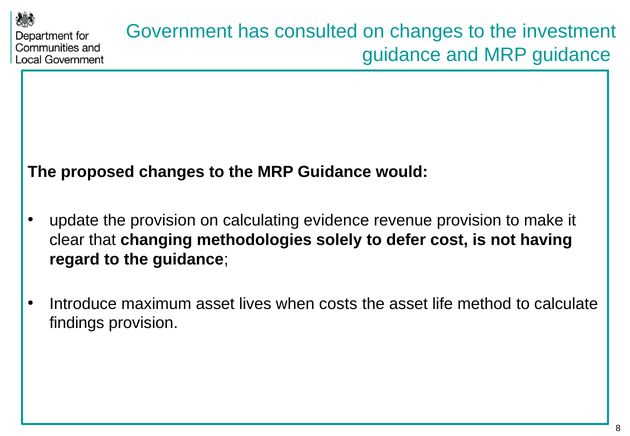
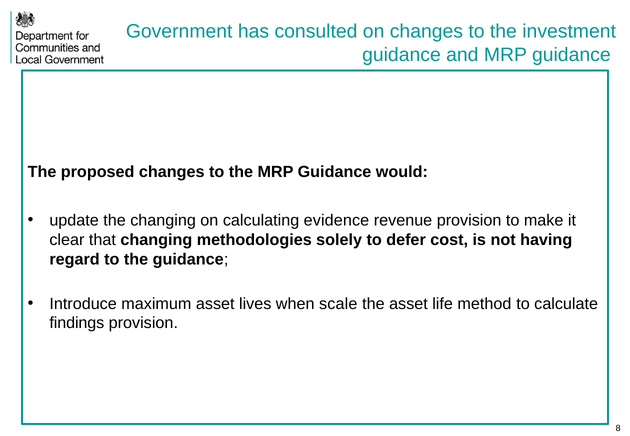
the provision: provision -> changing
costs: costs -> scale
